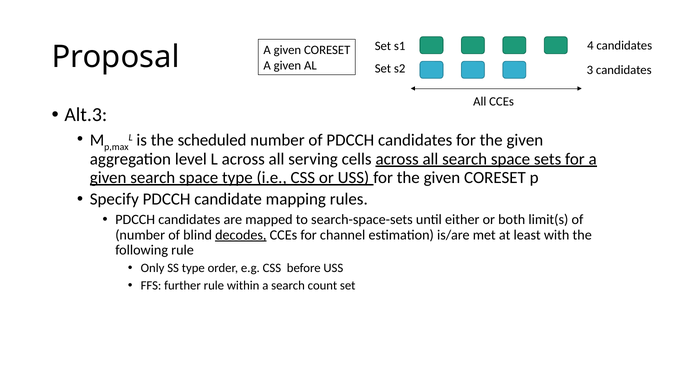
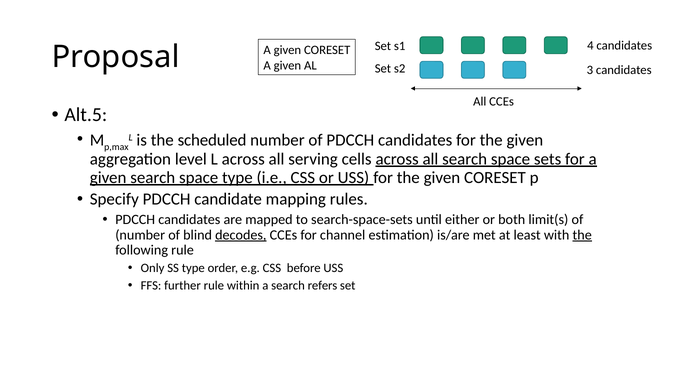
Alt.3: Alt.3 -> Alt.5
the at (582, 235) underline: none -> present
count: count -> refers
